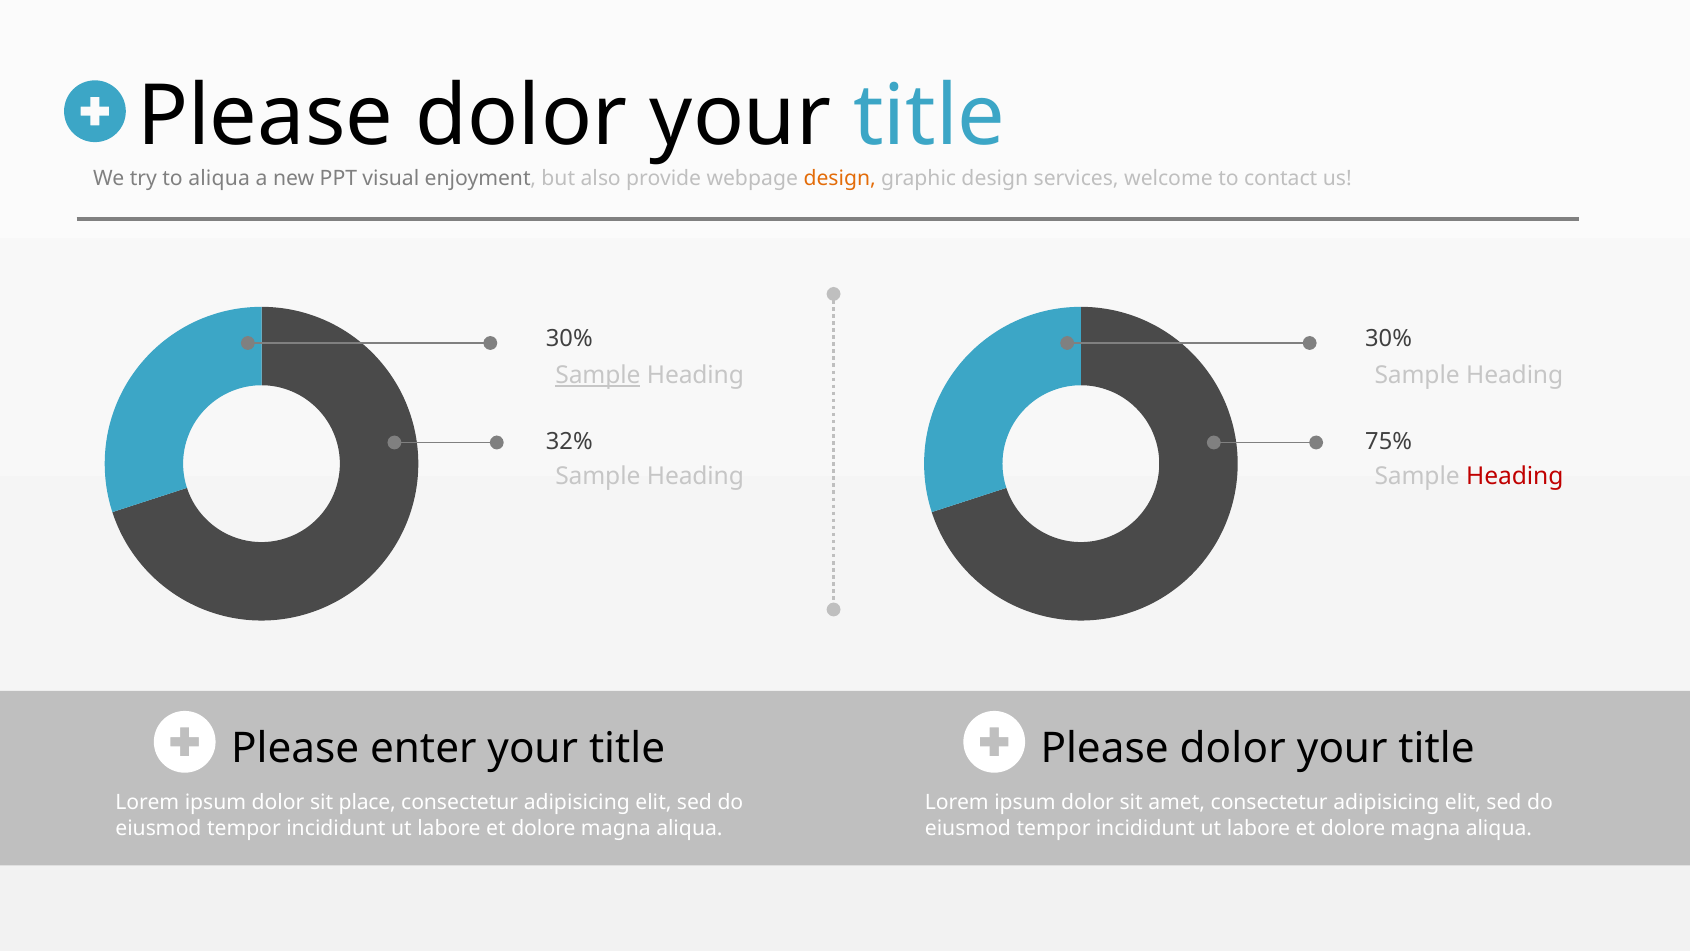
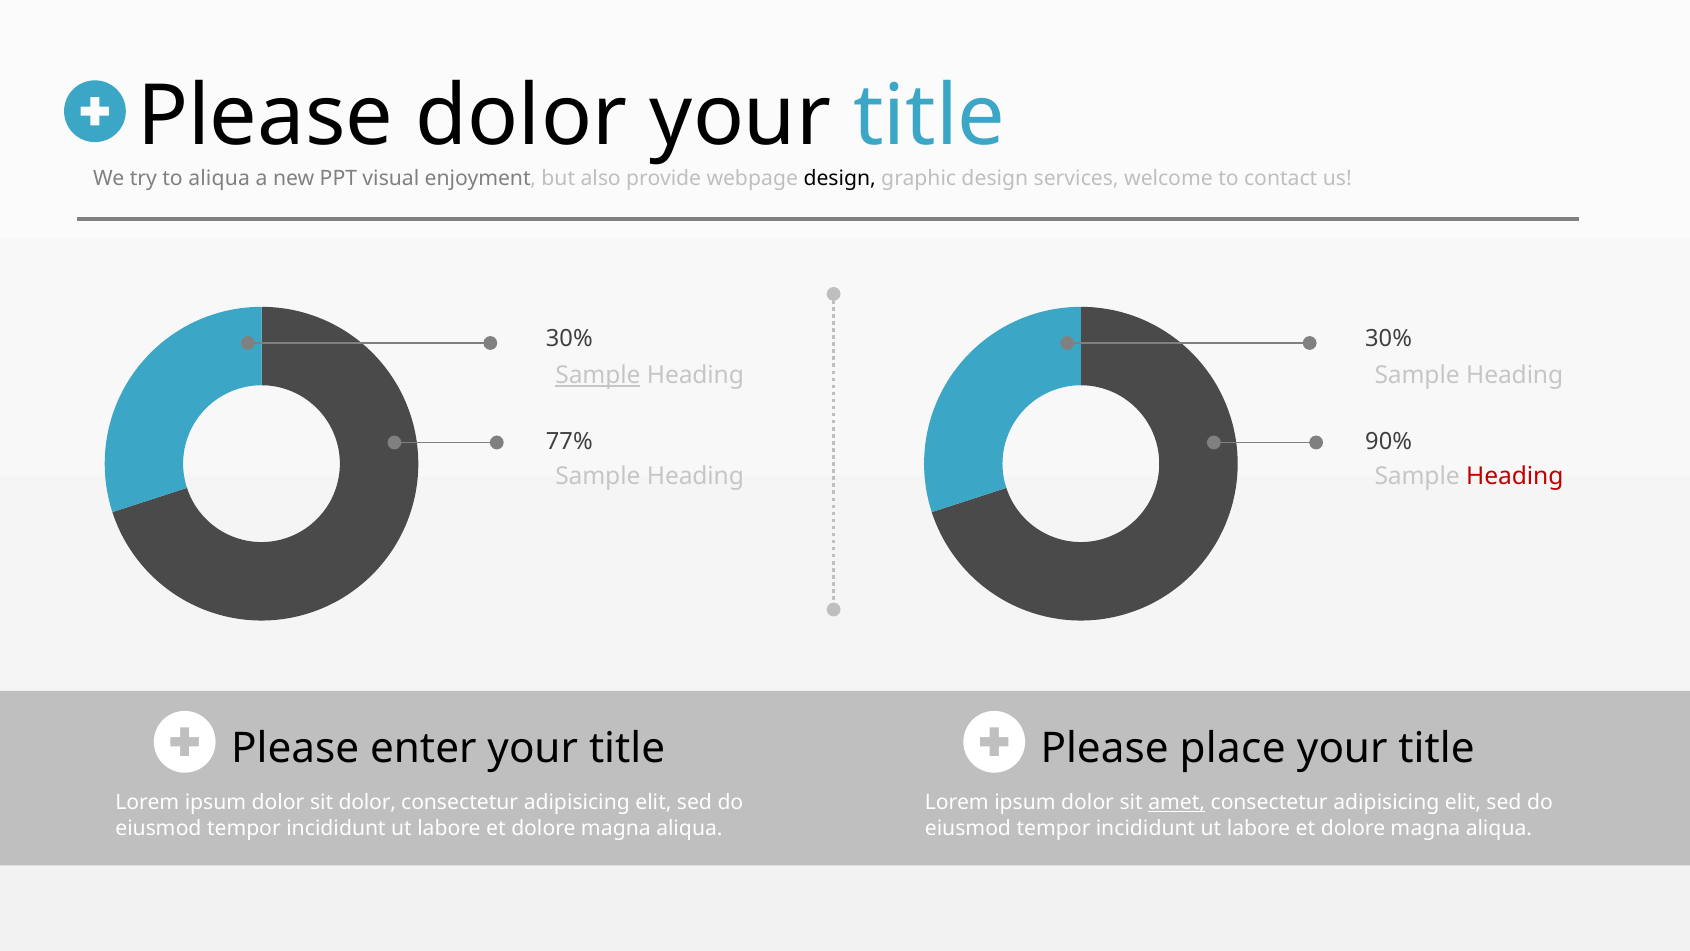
design at (840, 178) colour: orange -> black
32%: 32% -> 77%
75%: 75% -> 90%
dolor at (1233, 748): dolor -> place
sit place: place -> dolor
amet underline: none -> present
